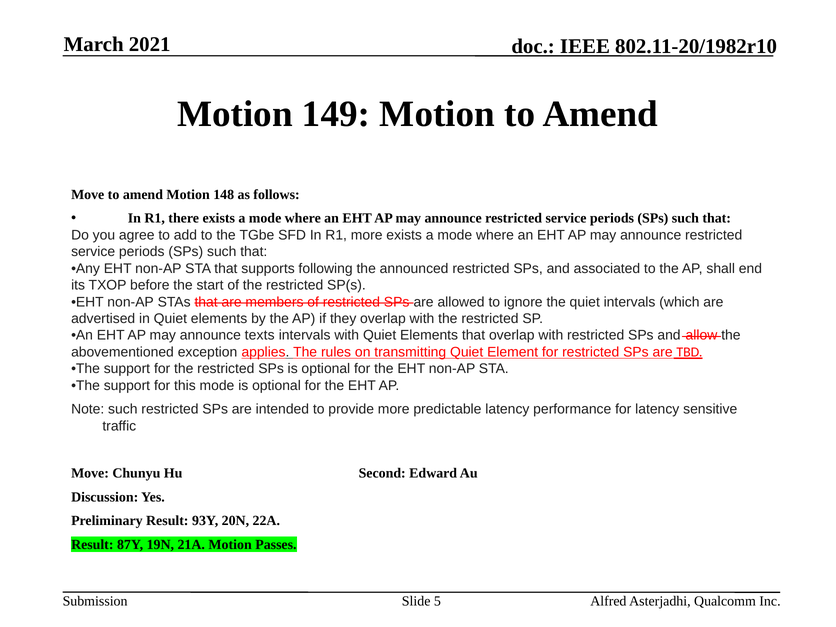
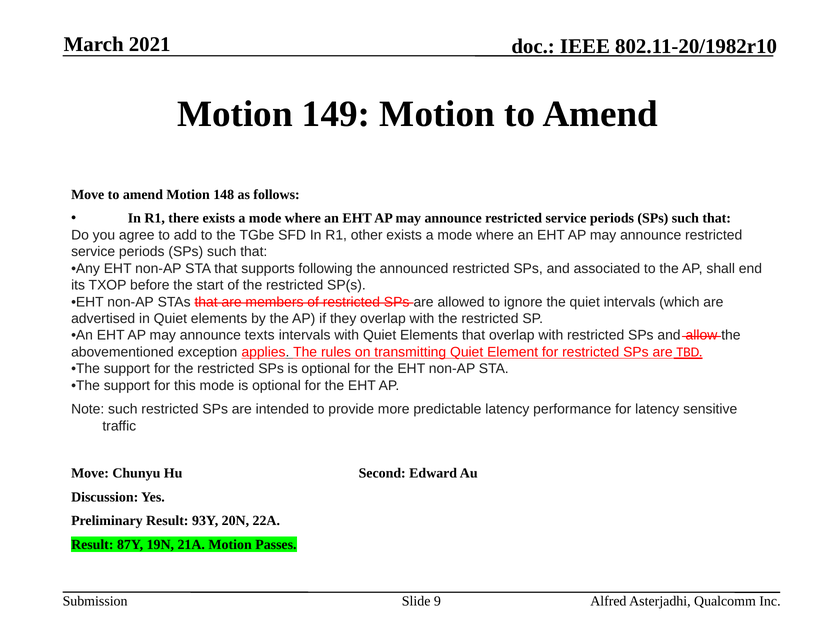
R1 more: more -> other
5: 5 -> 9
